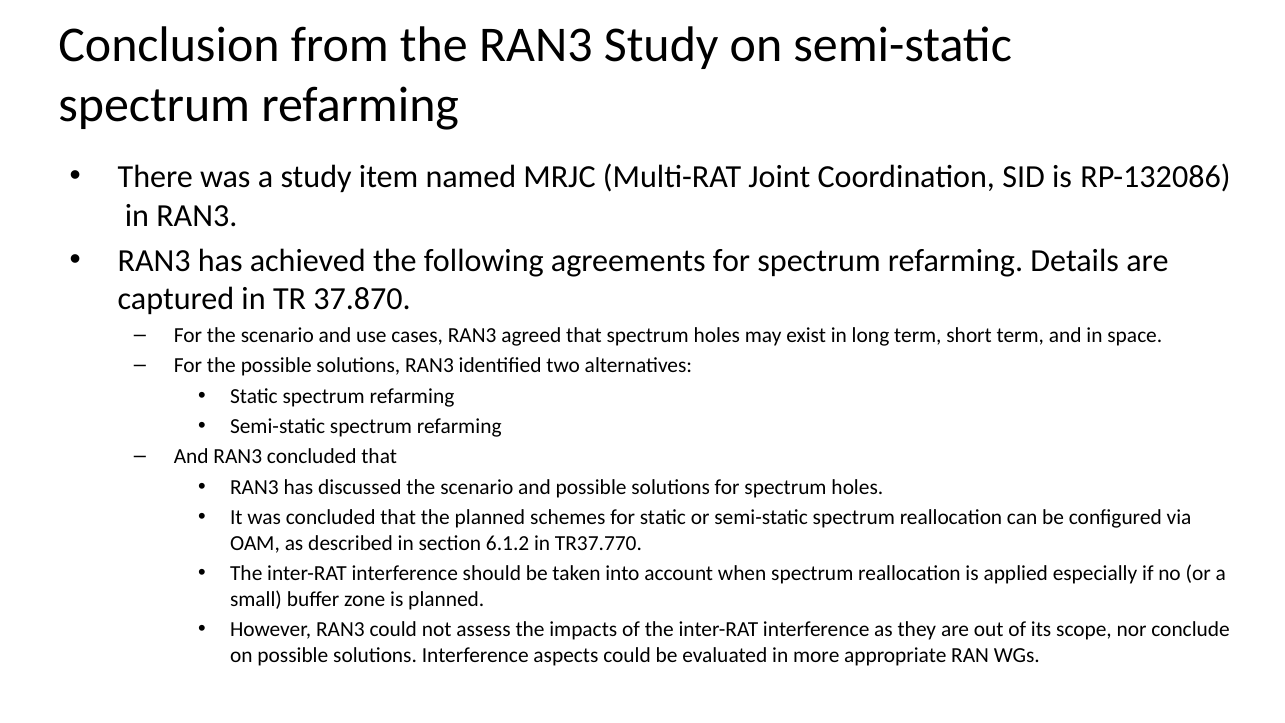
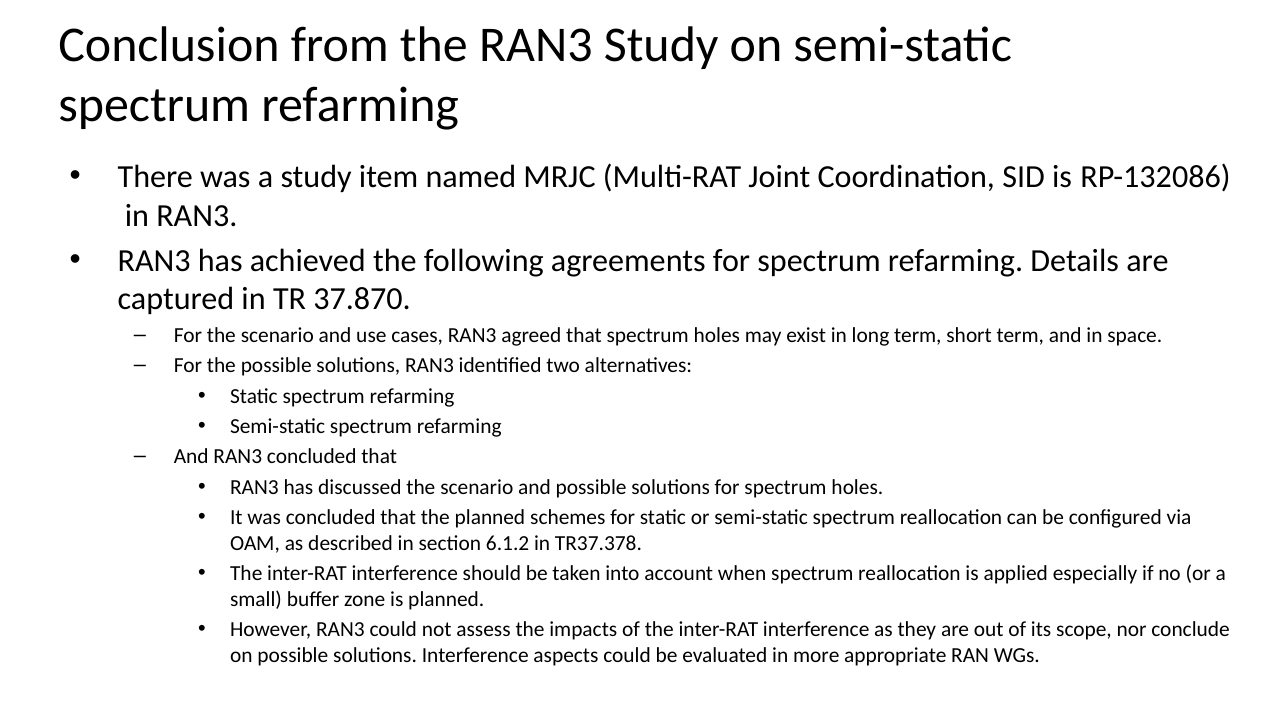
TR37.770: TR37.770 -> TR37.378
